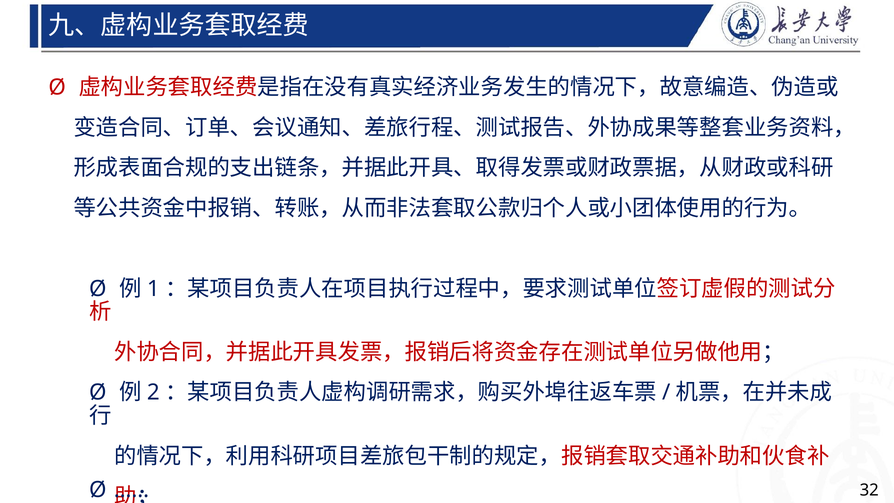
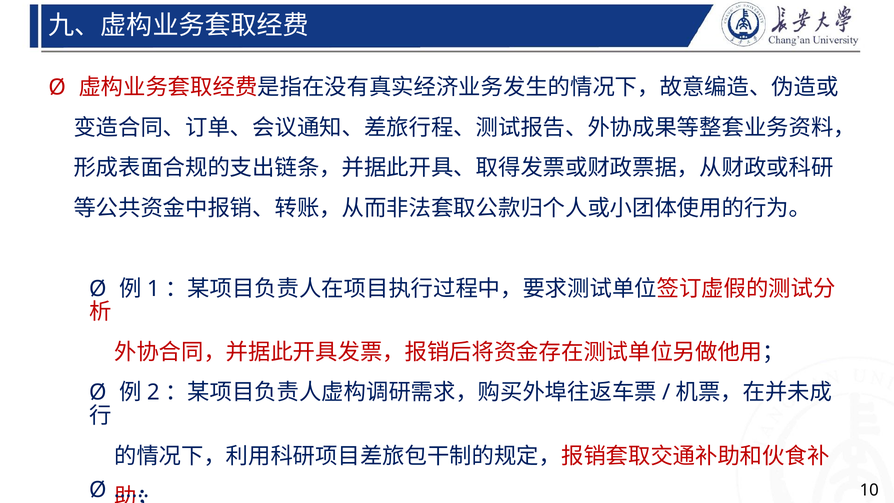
32: 32 -> 10
